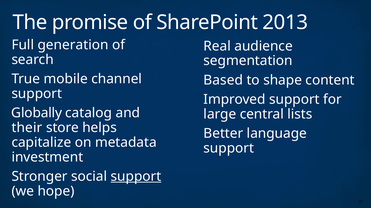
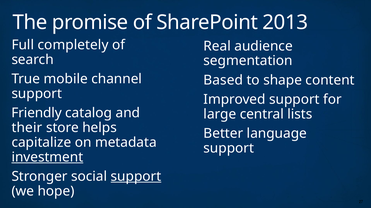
generation: generation -> completely
Globally: Globally -> Friendly
investment underline: none -> present
